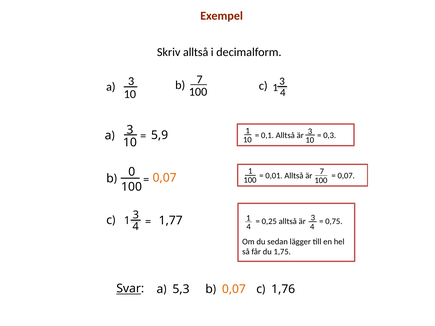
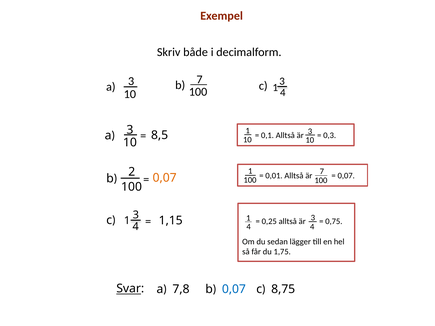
Skriv alltså: alltså -> både
5,9: 5,9 -> 8,5
0: 0 -> 2
1,77: 1,77 -> 1,15
5,3: 5,3 -> 7,8
0,07 at (234, 289) colour: orange -> blue
1,76: 1,76 -> 8,75
